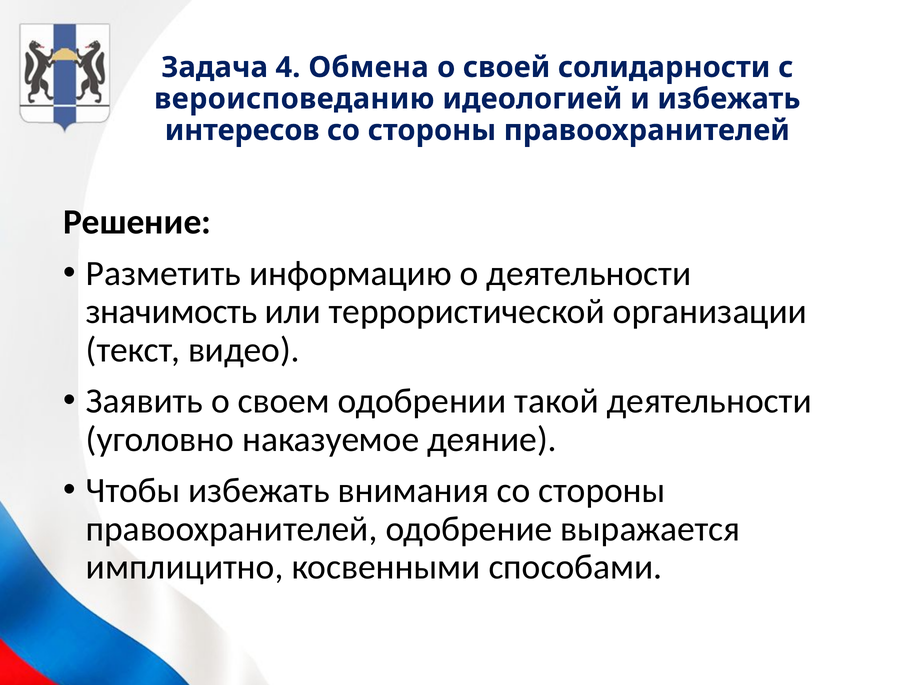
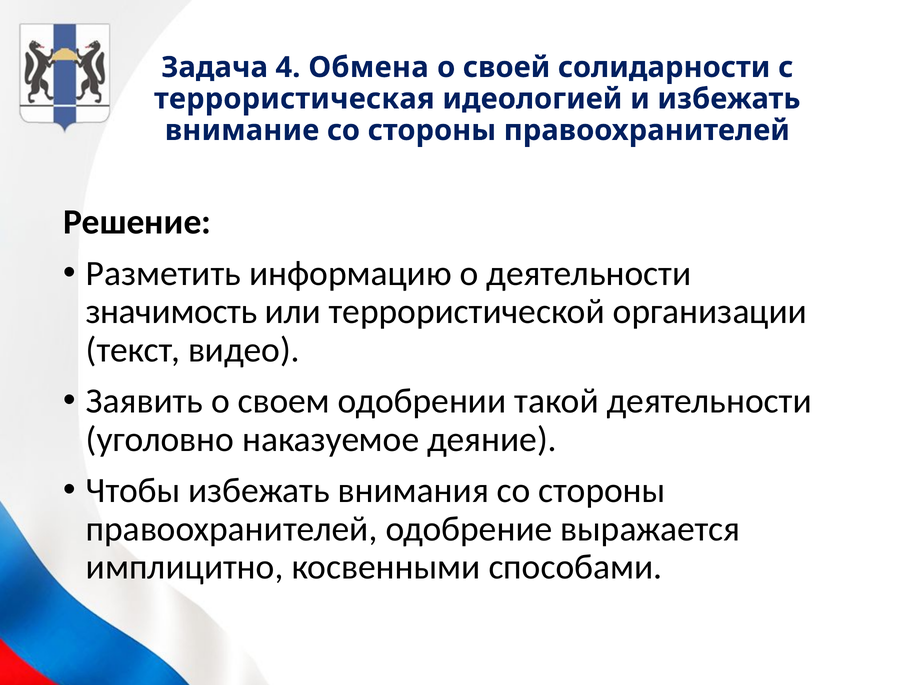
вероисповеданию: вероисповеданию -> террористическая
интересов: интересов -> внимание
